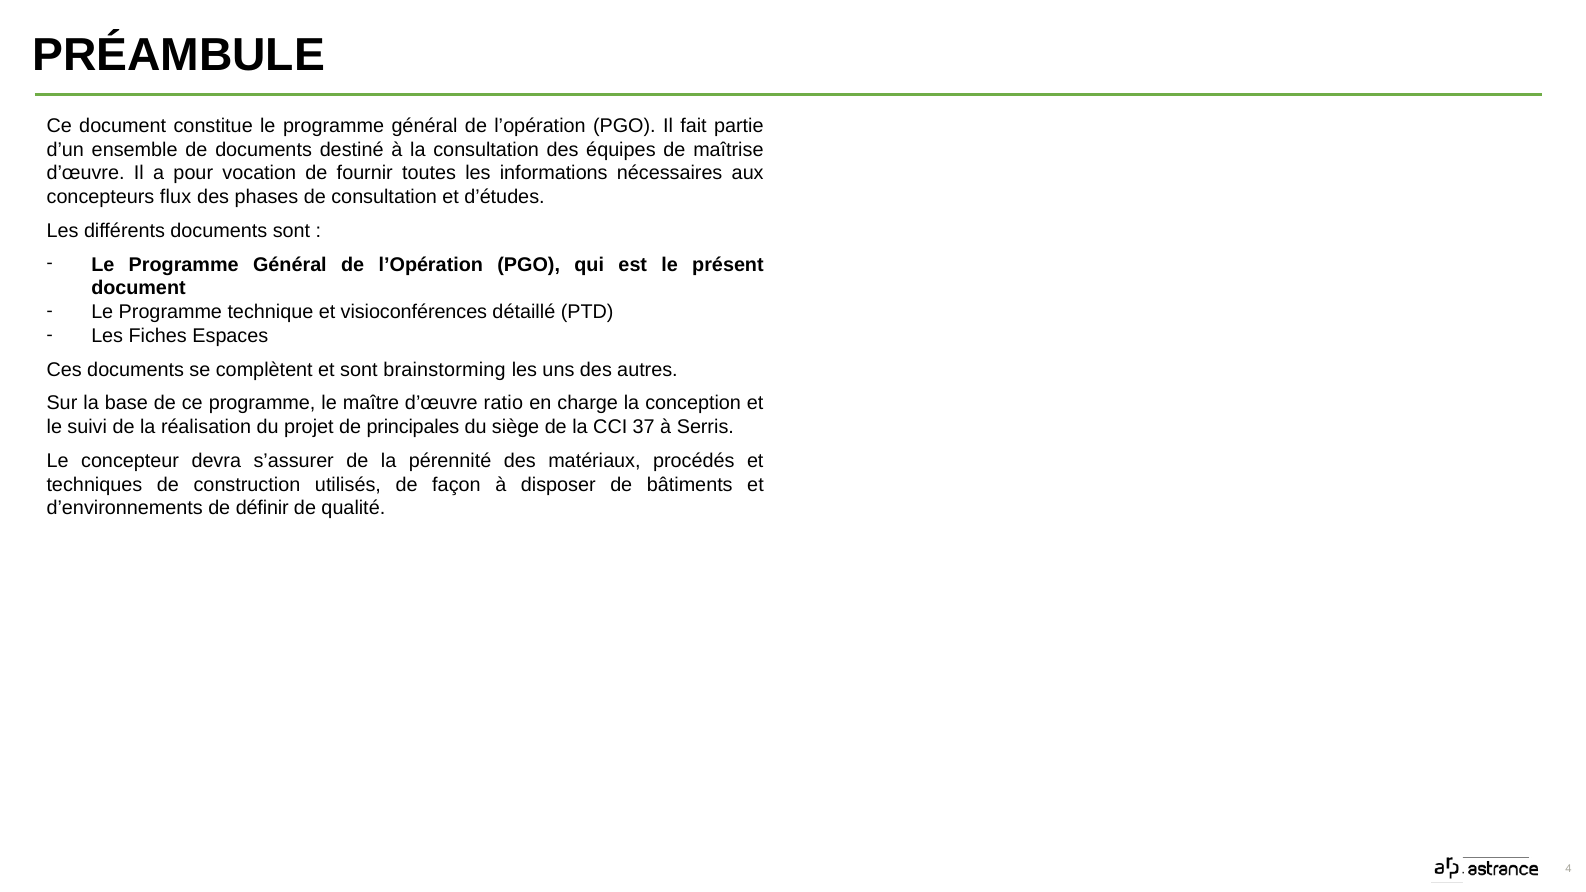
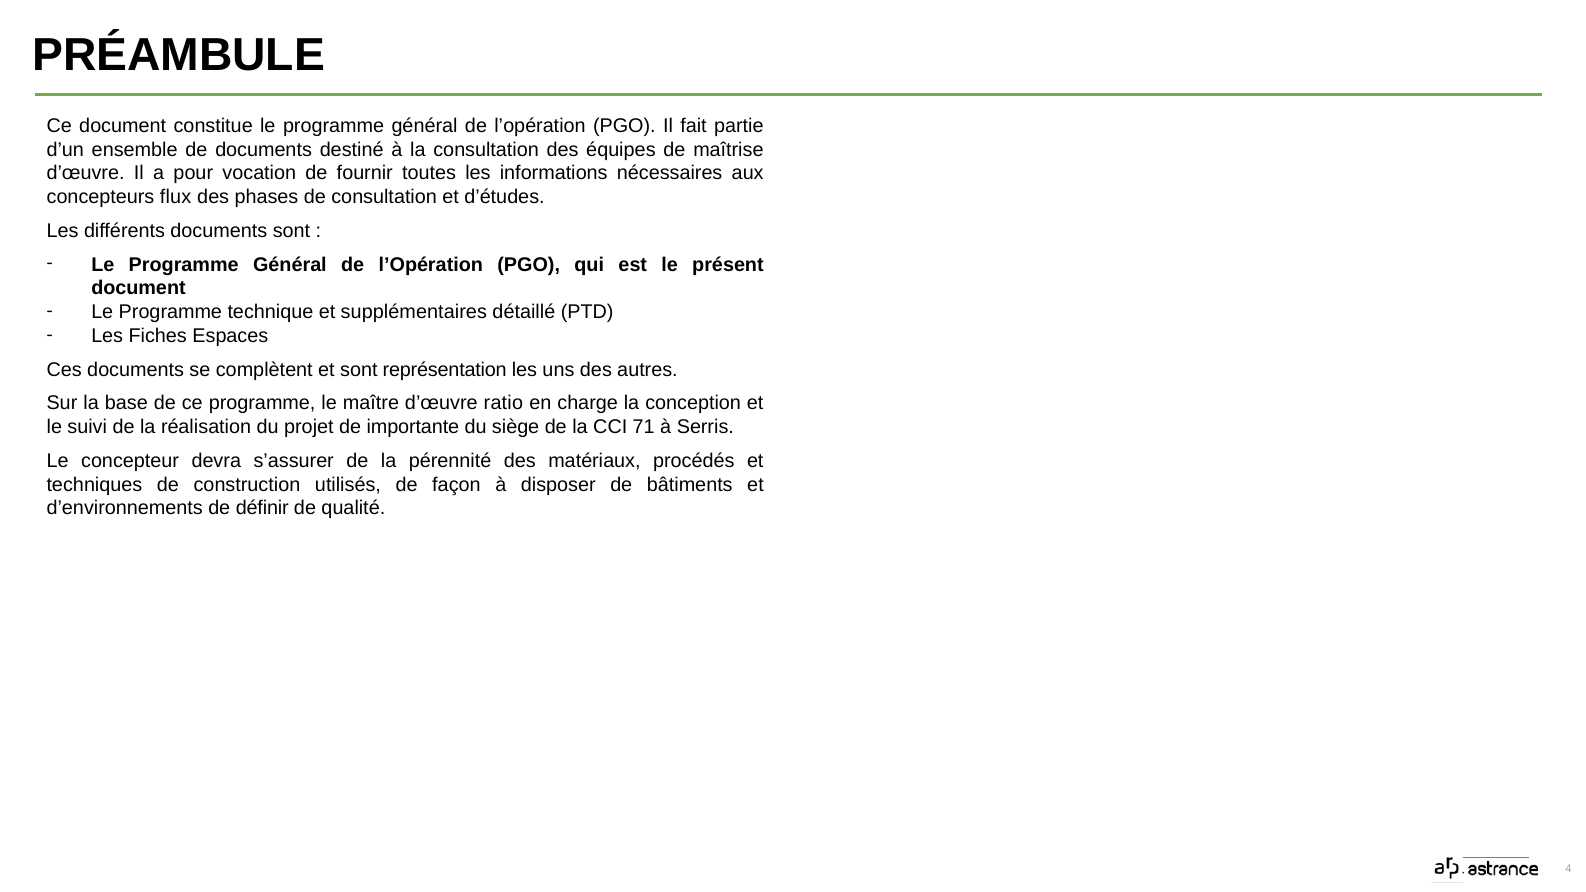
visioconférences: visioconférences -> supplémentaires
brainstorming: brainstorming -> représentation
principales: principales -> importante
37: 37 -> 71
